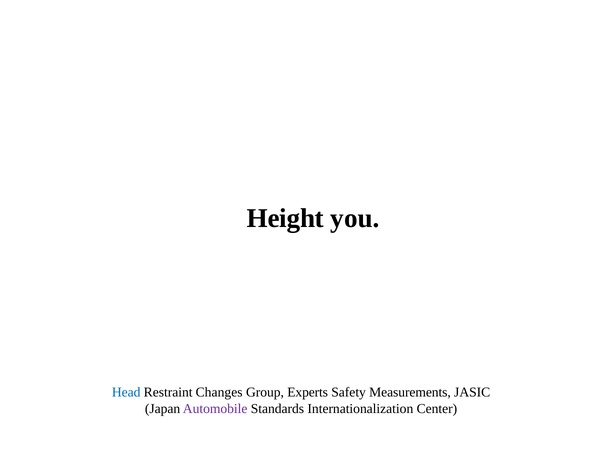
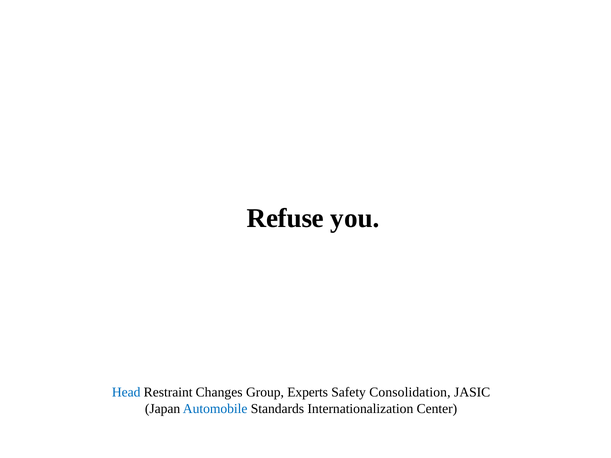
Height: Height -> Refuse
Measurements: Measurements -> Consolidation
Automobile colour: purple -> blue
